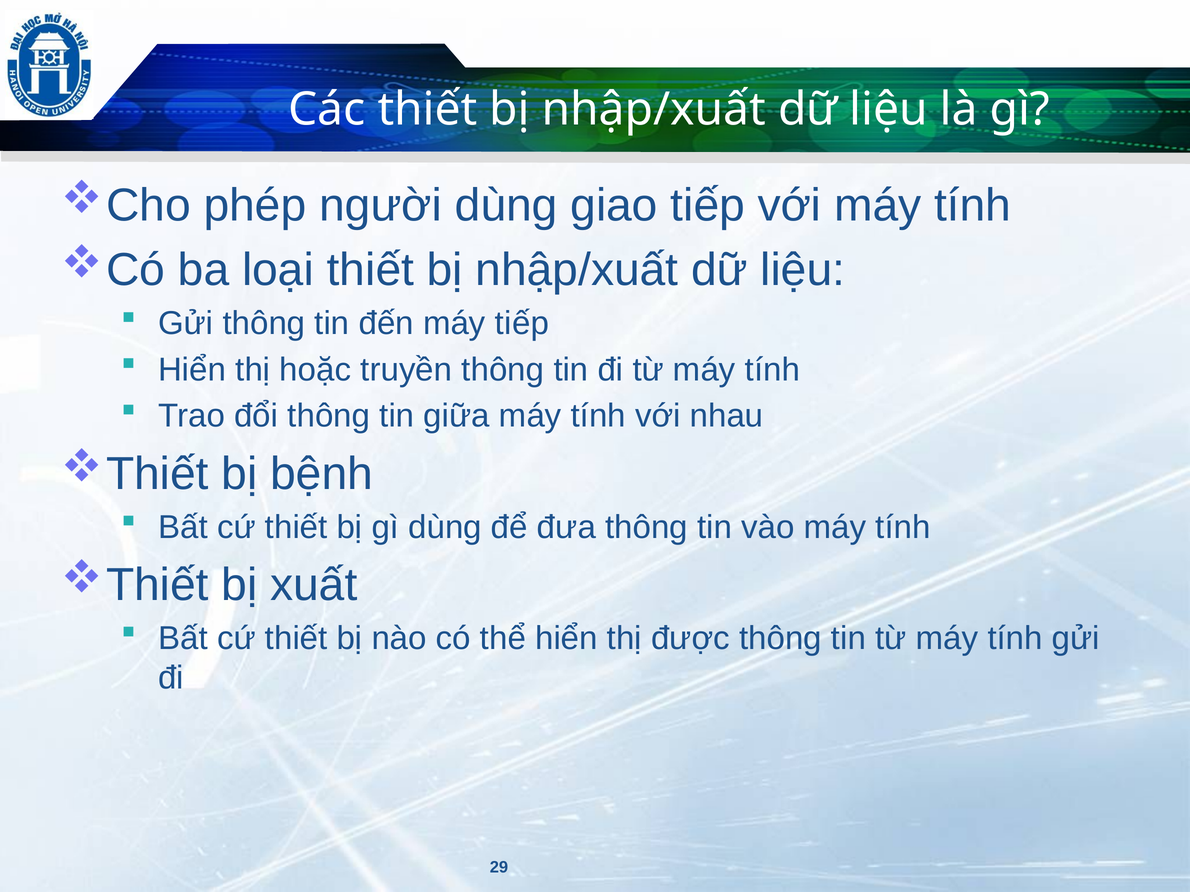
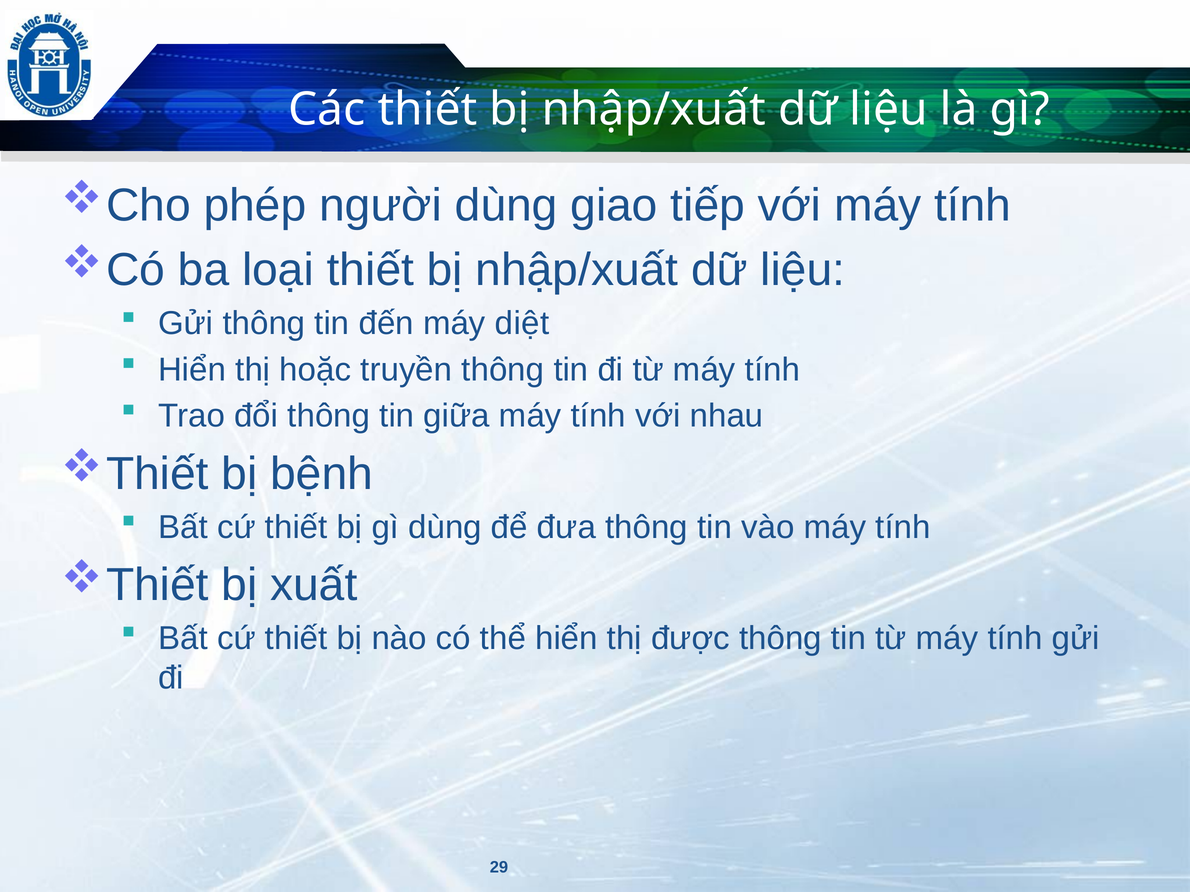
máy tiếp: tiếp -> diệt
